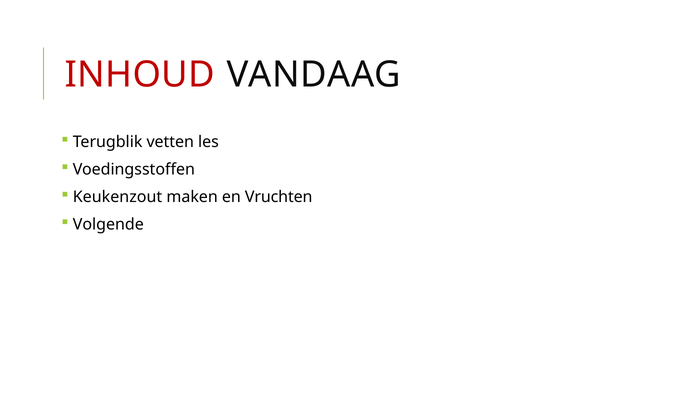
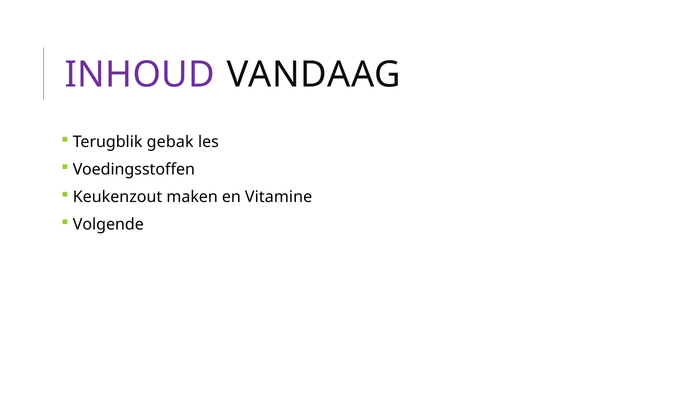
INHOUD colour: red -> purple
vetten: vetten -> gebak
Vruchten: Vruchten -> Vitamine
